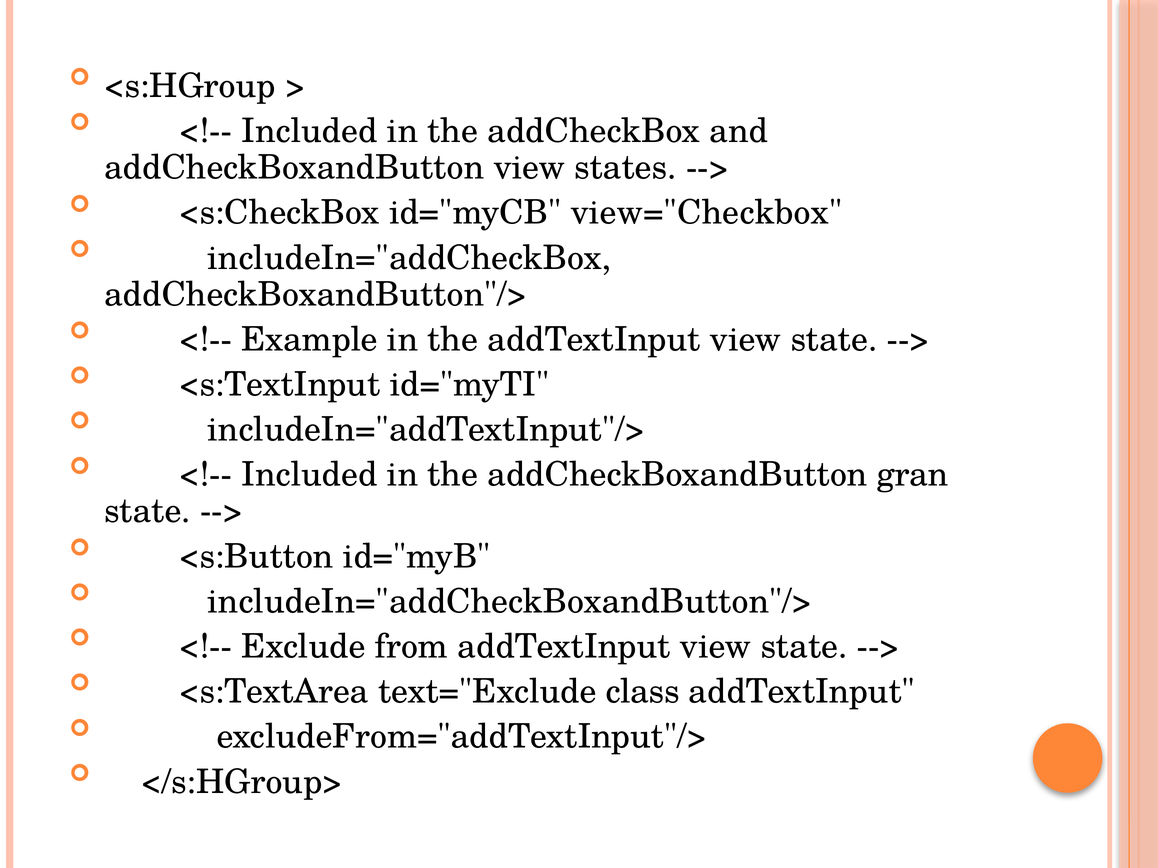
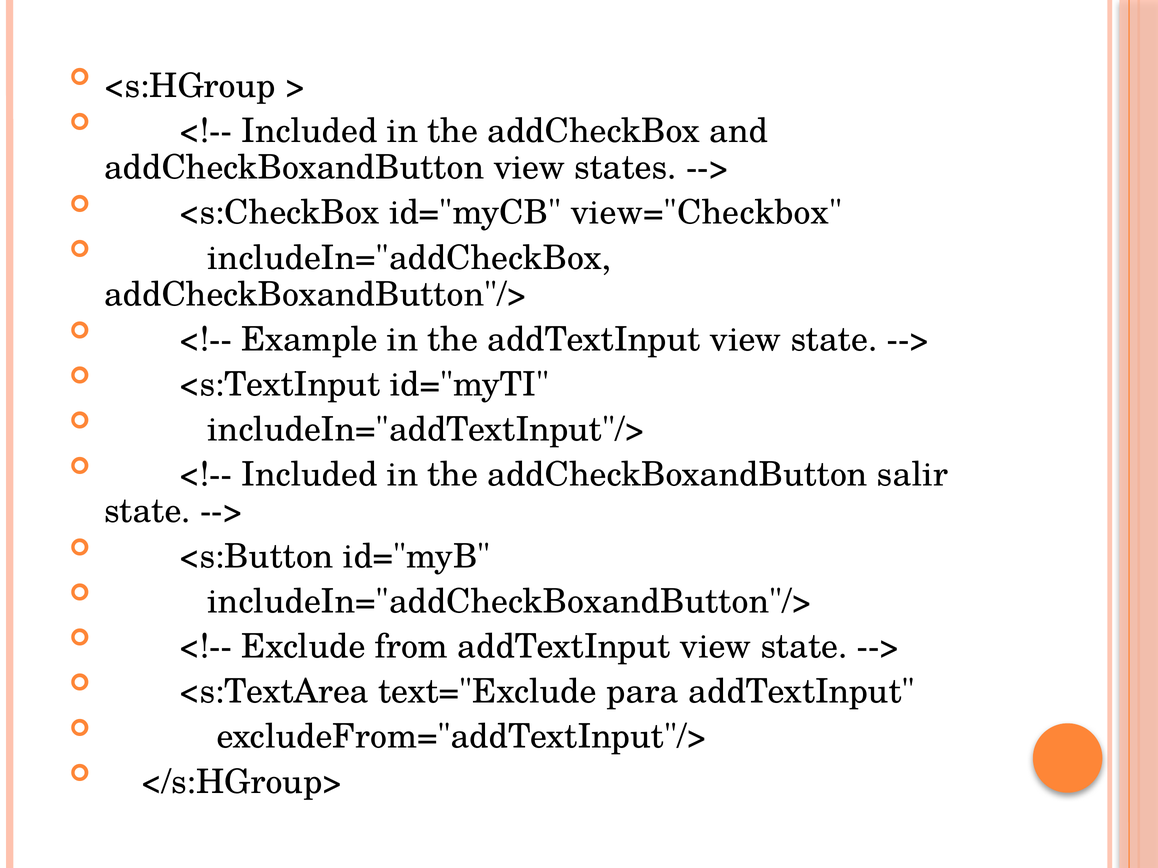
gran: gran -> salir
class: class -> para
